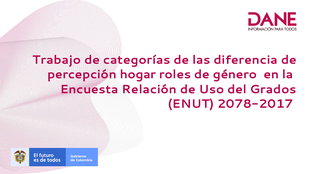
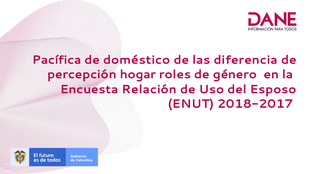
Trabajo: Trabajo -> Pacífica
categorías: categorías -> doméstico
Grados: Grados -> Esposo
2078-2017: 2078-2017 -> 2018-2017
